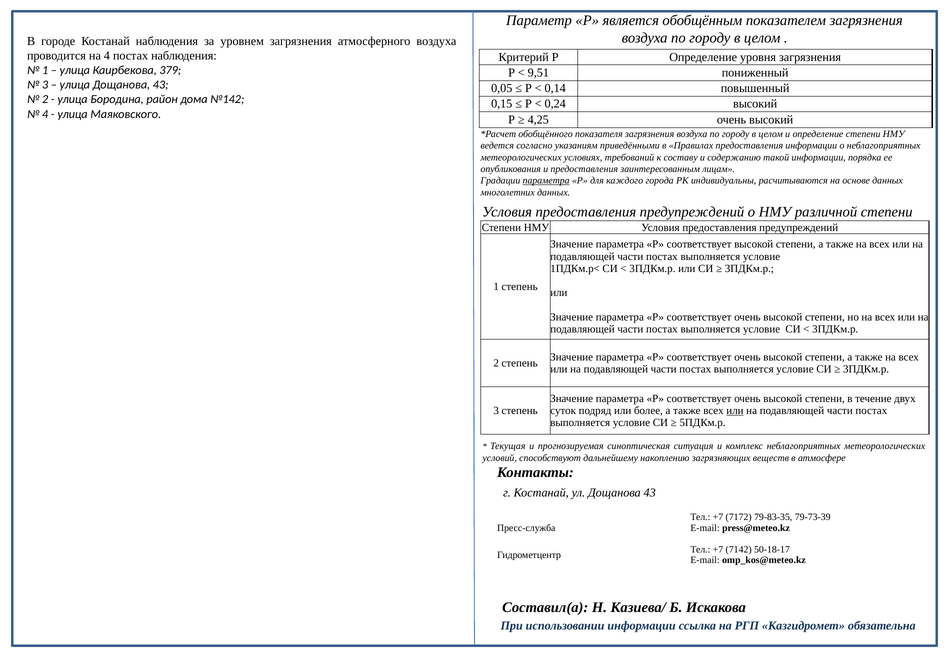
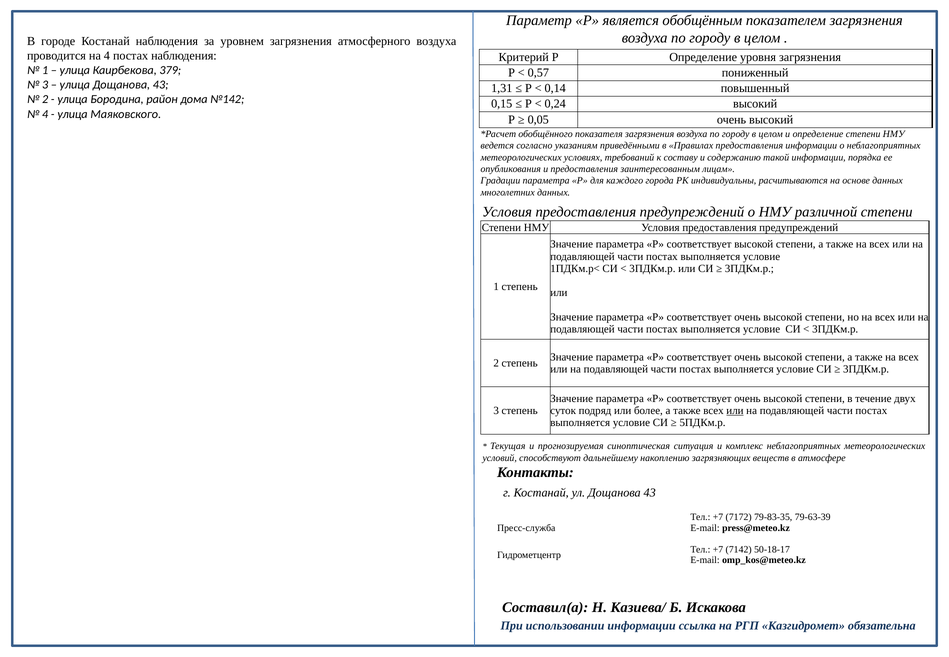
9,51: 9,51 -> 0,57
0,05: 0,05 -> 1,31
4,25: 4,25 -> 0,05
параметра at (546, 181) underline: present -> none
79-73-39: 79-73-39 -> 79-63-39
